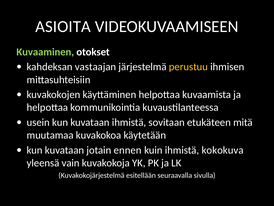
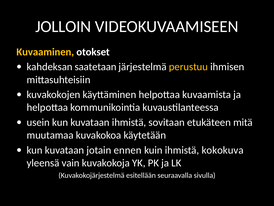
ASIOITA: ASIOITA -> JOLLOIN
Kuvaaminen colour: light green -> yellow
vastaajan: vastaajan -> saatetaan
